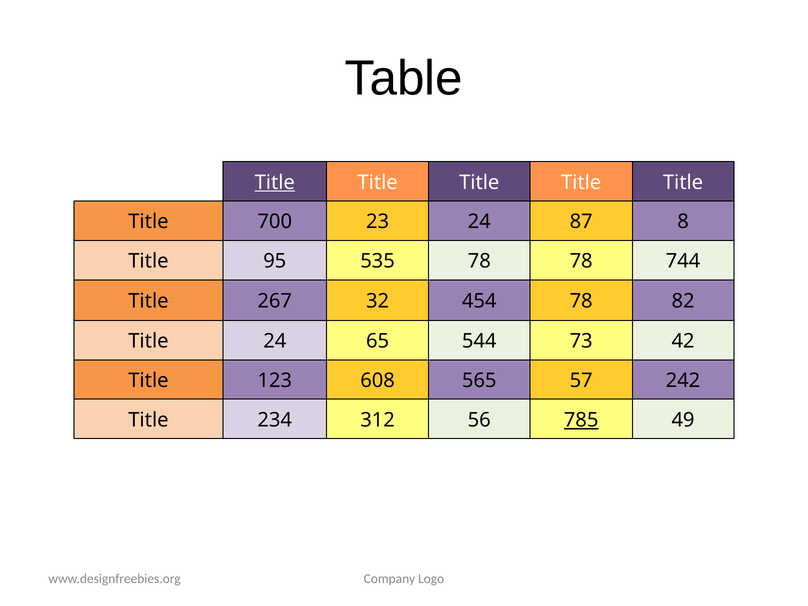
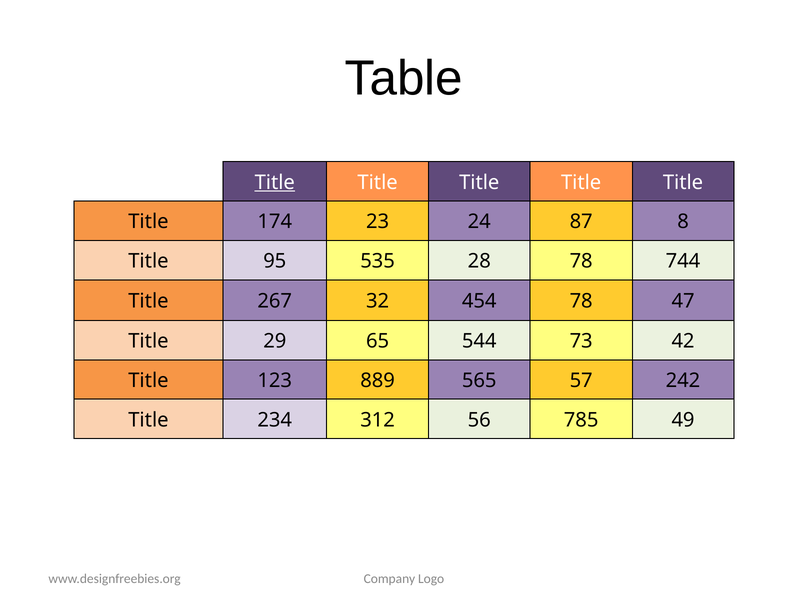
700: 700 -> 174
535 78: 78 -> 28
82: 82 -> 47
Title 24: 24 -> 29
608: 608 -> 889
785 underline: present -> none
